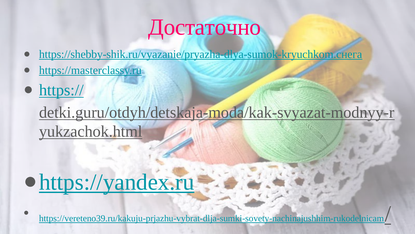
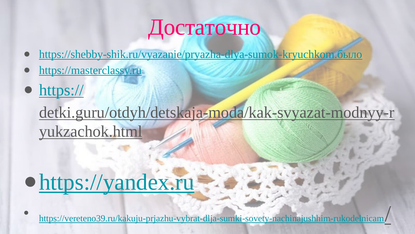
https://shebby-shik.ru/vyazanie/pryazha-dlya-sumok-kryuchkom.снега: https://shebby-shik.ru/vyazanie/pryazha-dlya-sumok-kryuchkom.снега -> https://shebby-shik.ru/vyazanie/pryazha-dlya-sumok-kryuchkom.было
